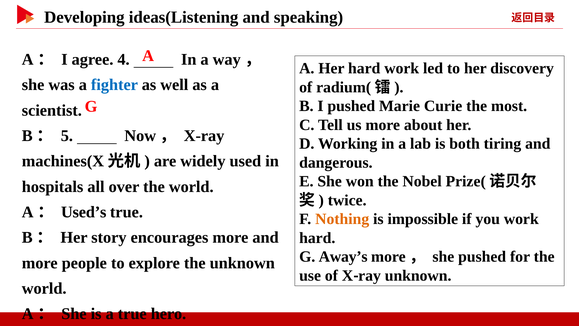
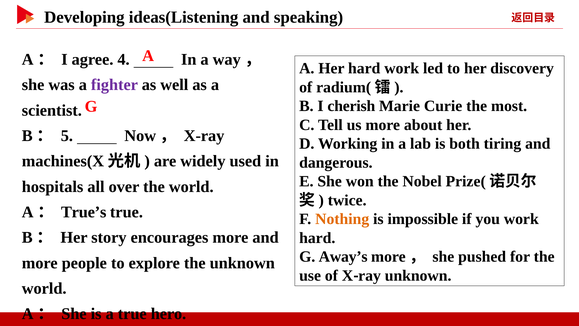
fighter colour: blue -> purple
I pushed: pushed -> cherish
Used’s: Used’s -> True’s
